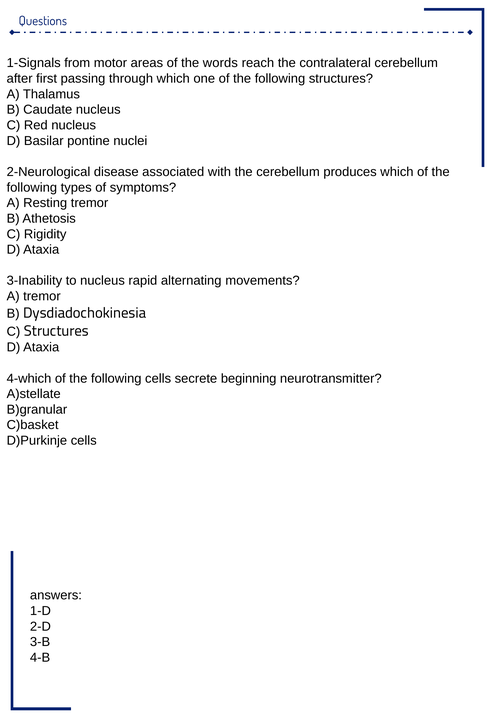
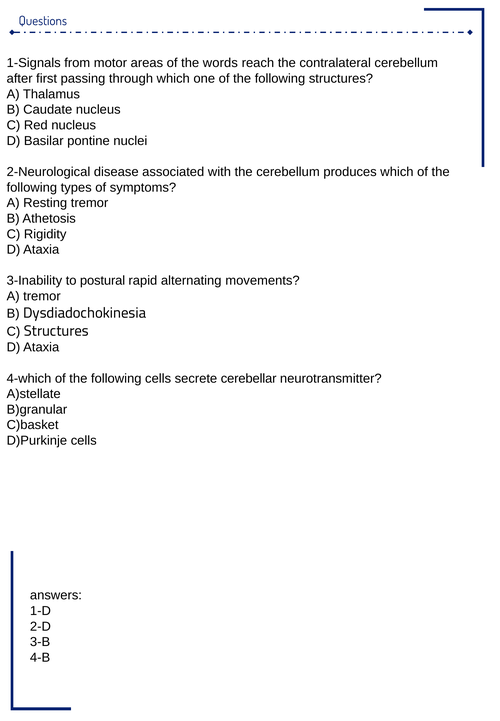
to nucleus: nucleus -> postural
beginning: beginning -> cerebellar
